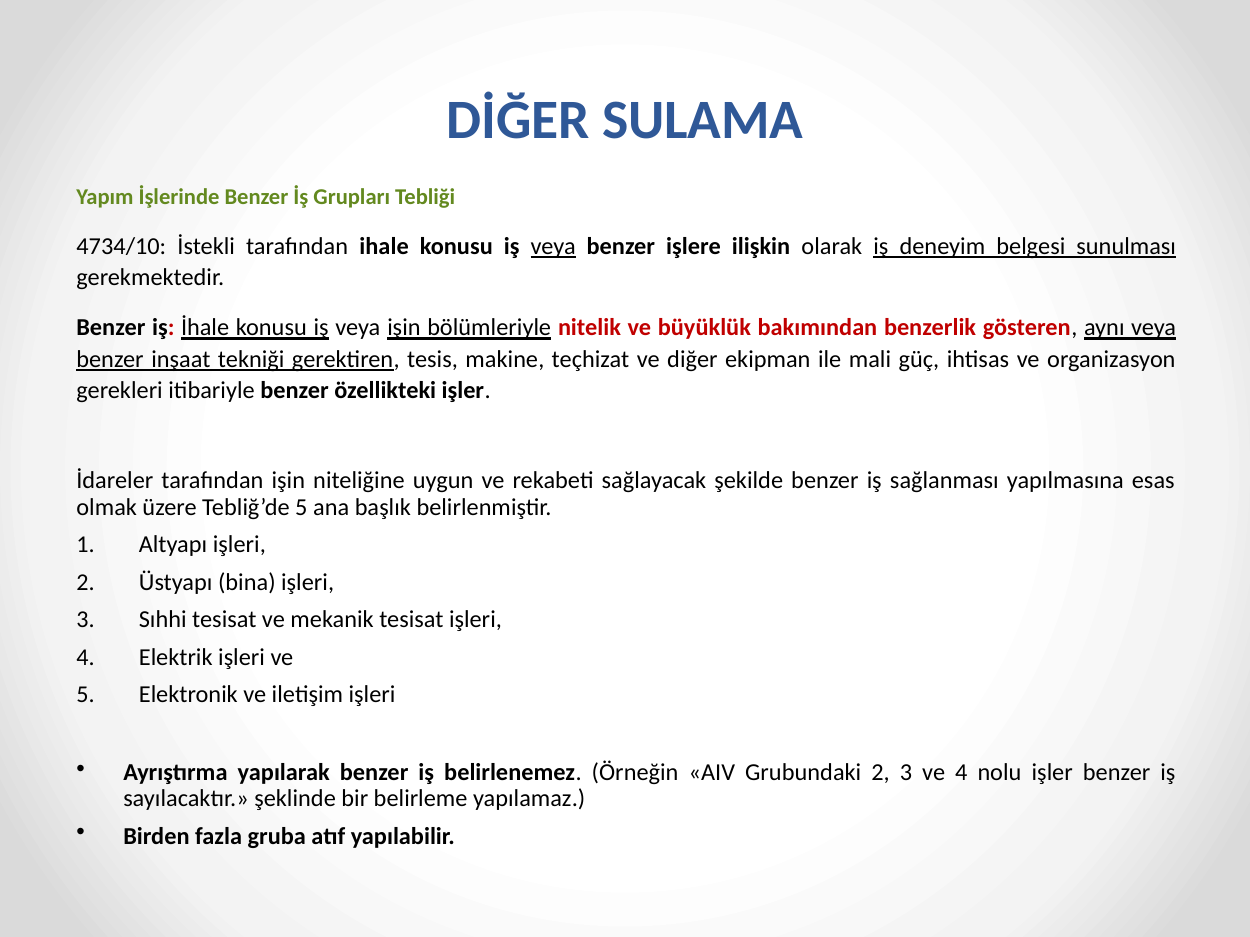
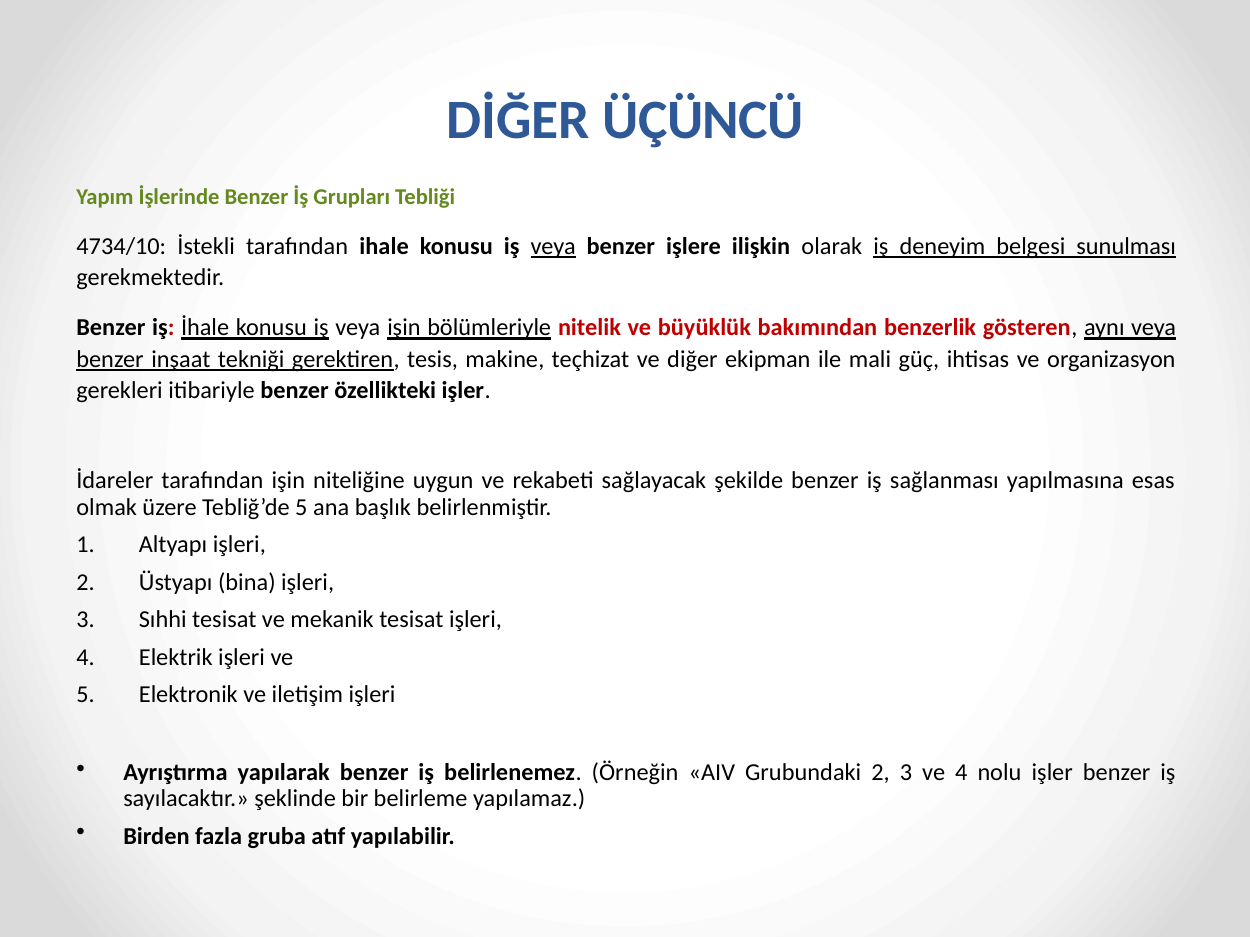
SULAMA: SULAMA -> ÜÇÜNCÜ
